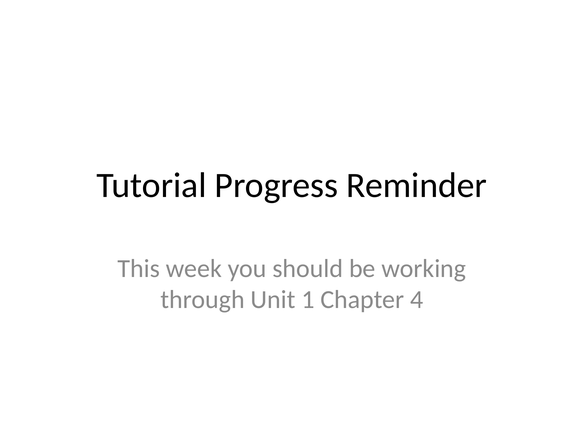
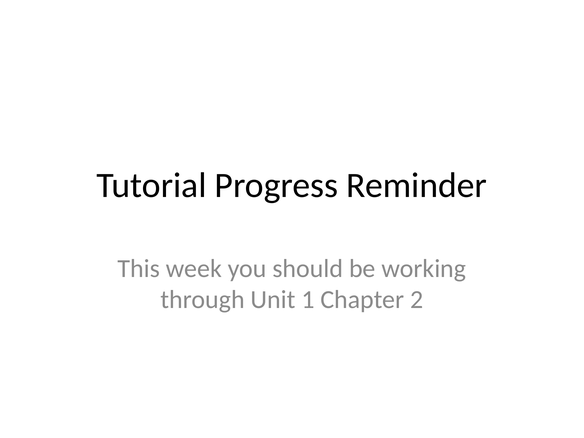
4: 4 -> 2
